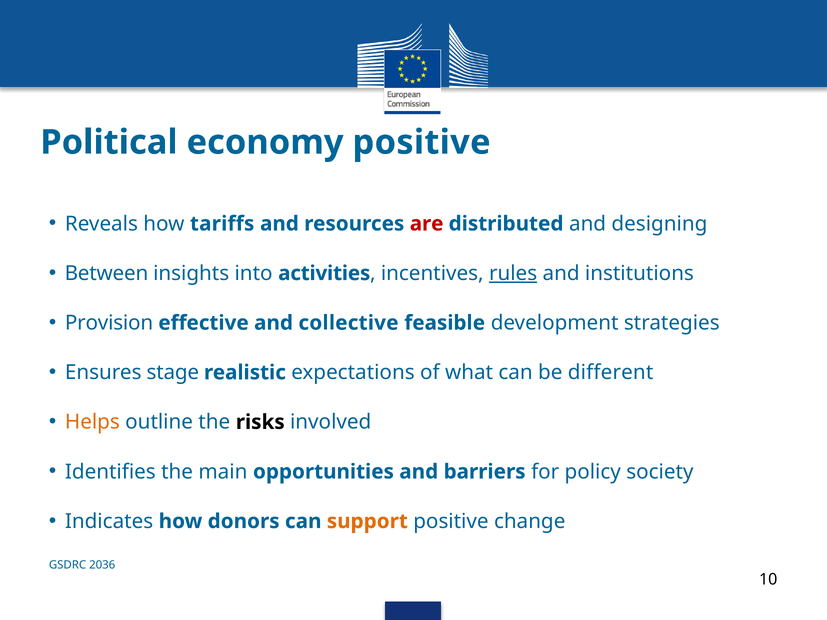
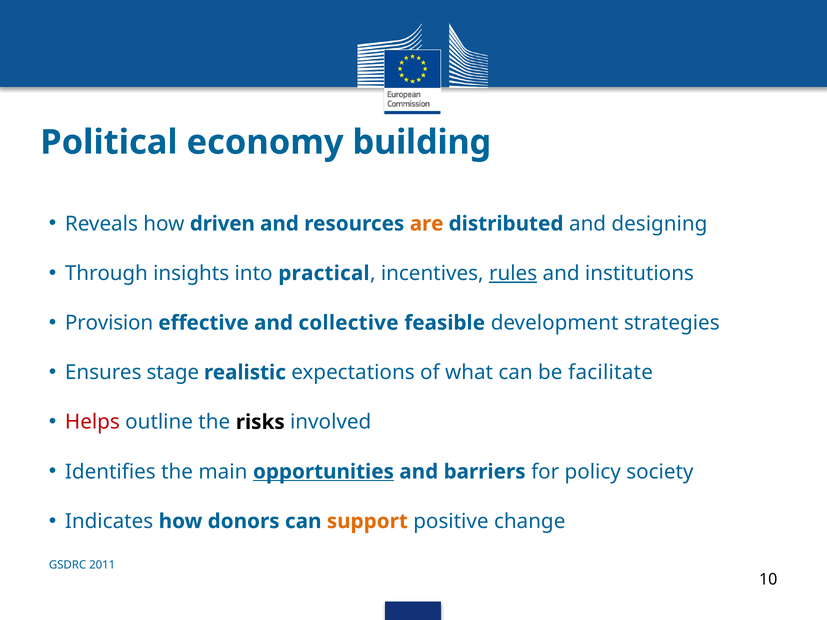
economy positive: positive -> building
tariffs: tariffs -> driven
are colour: red -> orange
Between: Between -> Through
activities: activities -> practical
different: different -> facilitate
Helps colour: orange -> red
opportunities underline: none -> present
2036: 2036 -> 2011
